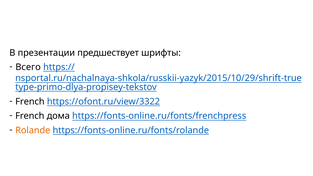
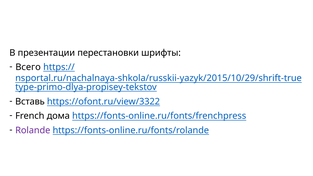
предшествует: предшествует -> перестановки
French at (30, 102): French -> Вставь
Rolande colour: orange -> purple
